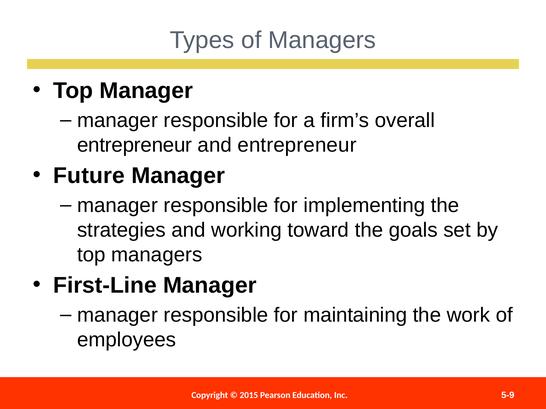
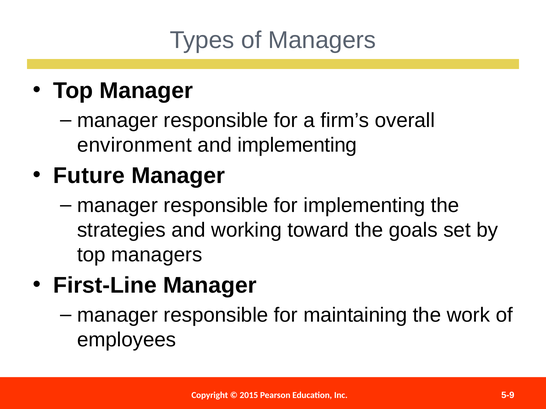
entrepreneur at (135, 145): entrepreneur -> environment
and entrepreneur: entrepreneur -> implementing
